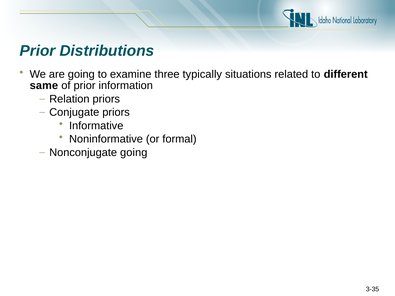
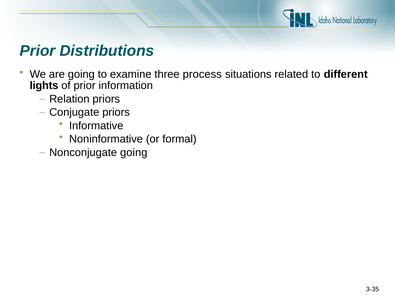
typically: typically -> process
same: same -> lights
